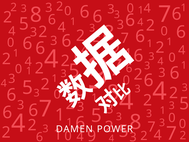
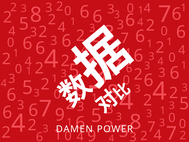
6 at (52, 20): 6 -> 2
7 1: 1 -> 9
